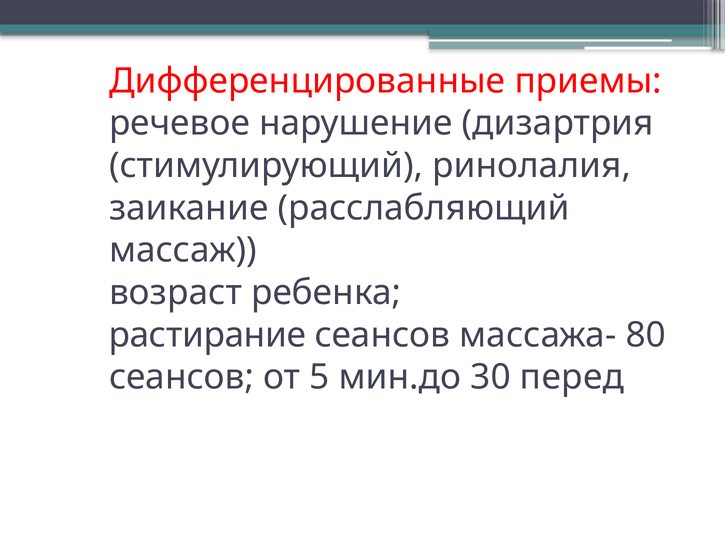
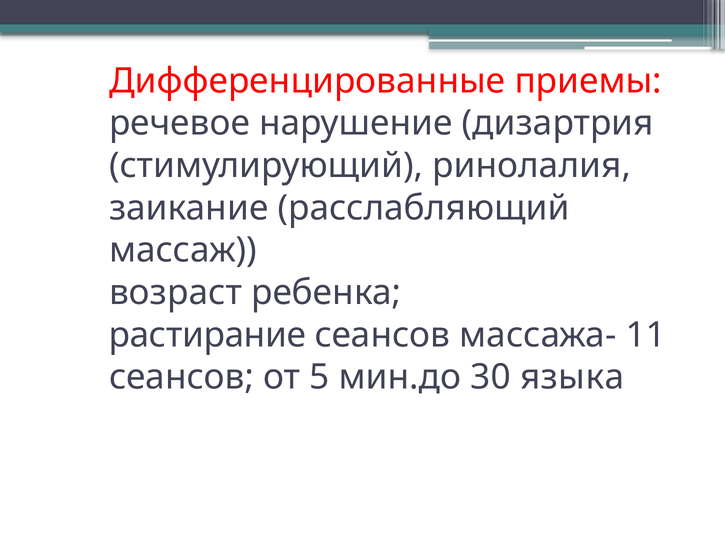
80: 80 -> 11
перед: перед -> языка
